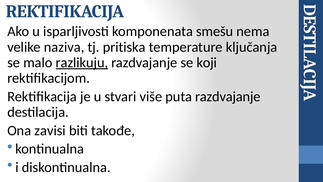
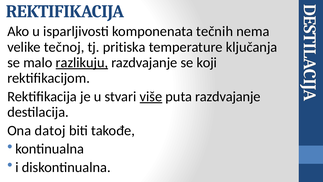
smešu: smešu -> tečnih
naziva: naziva -> tečnoj
više underline: none -> present
zavisi: zavisi -> datoj
